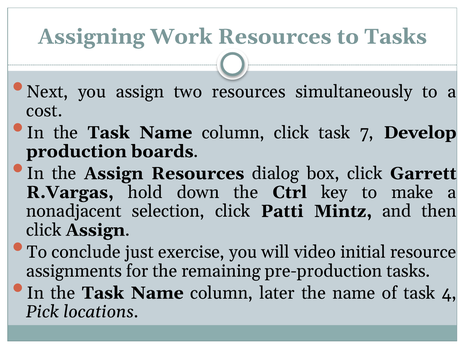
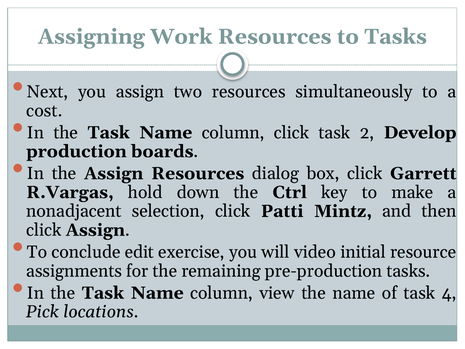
7: 7 -> 2
just: just -> edit
later: later -> view
